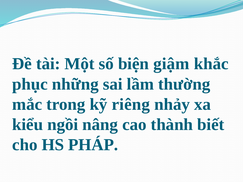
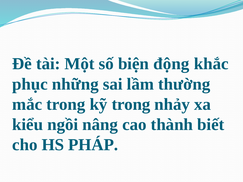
giậm: giậm -> động
kỹ riêng: riêng -> trong
